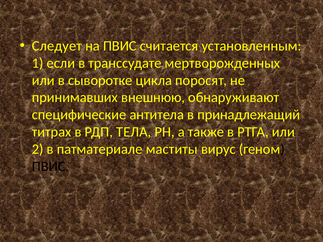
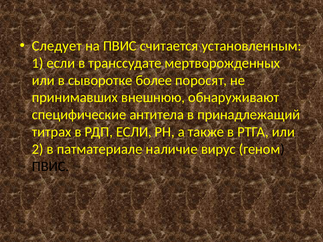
цикла: цикла -> более
РДП ТЕЛА: ТЕЛА -> ЕСЛИ
маститы: маститы -> наличие
